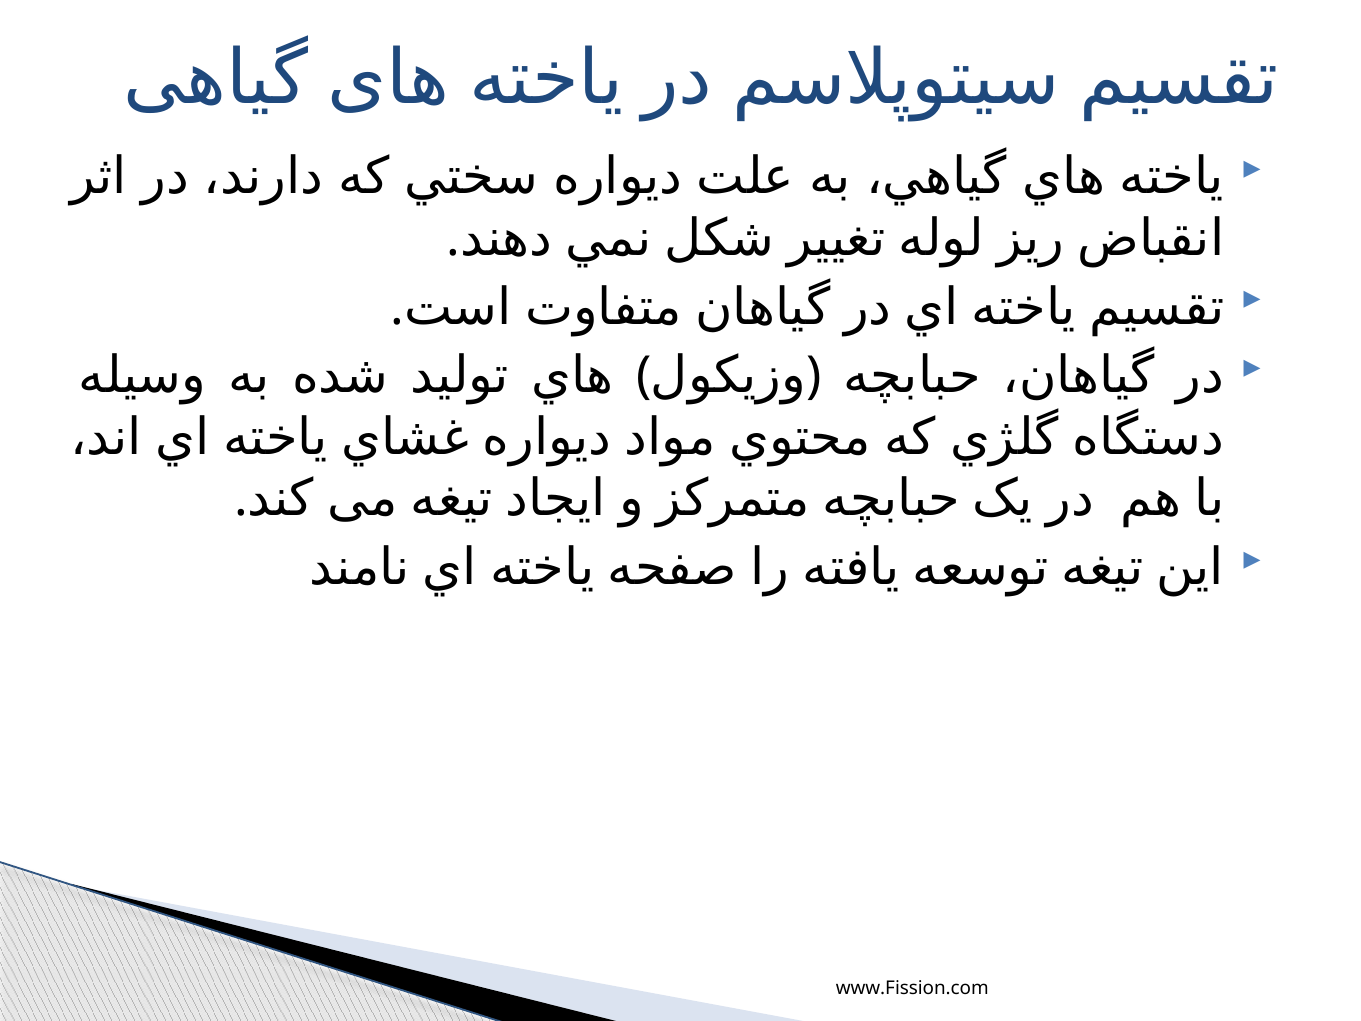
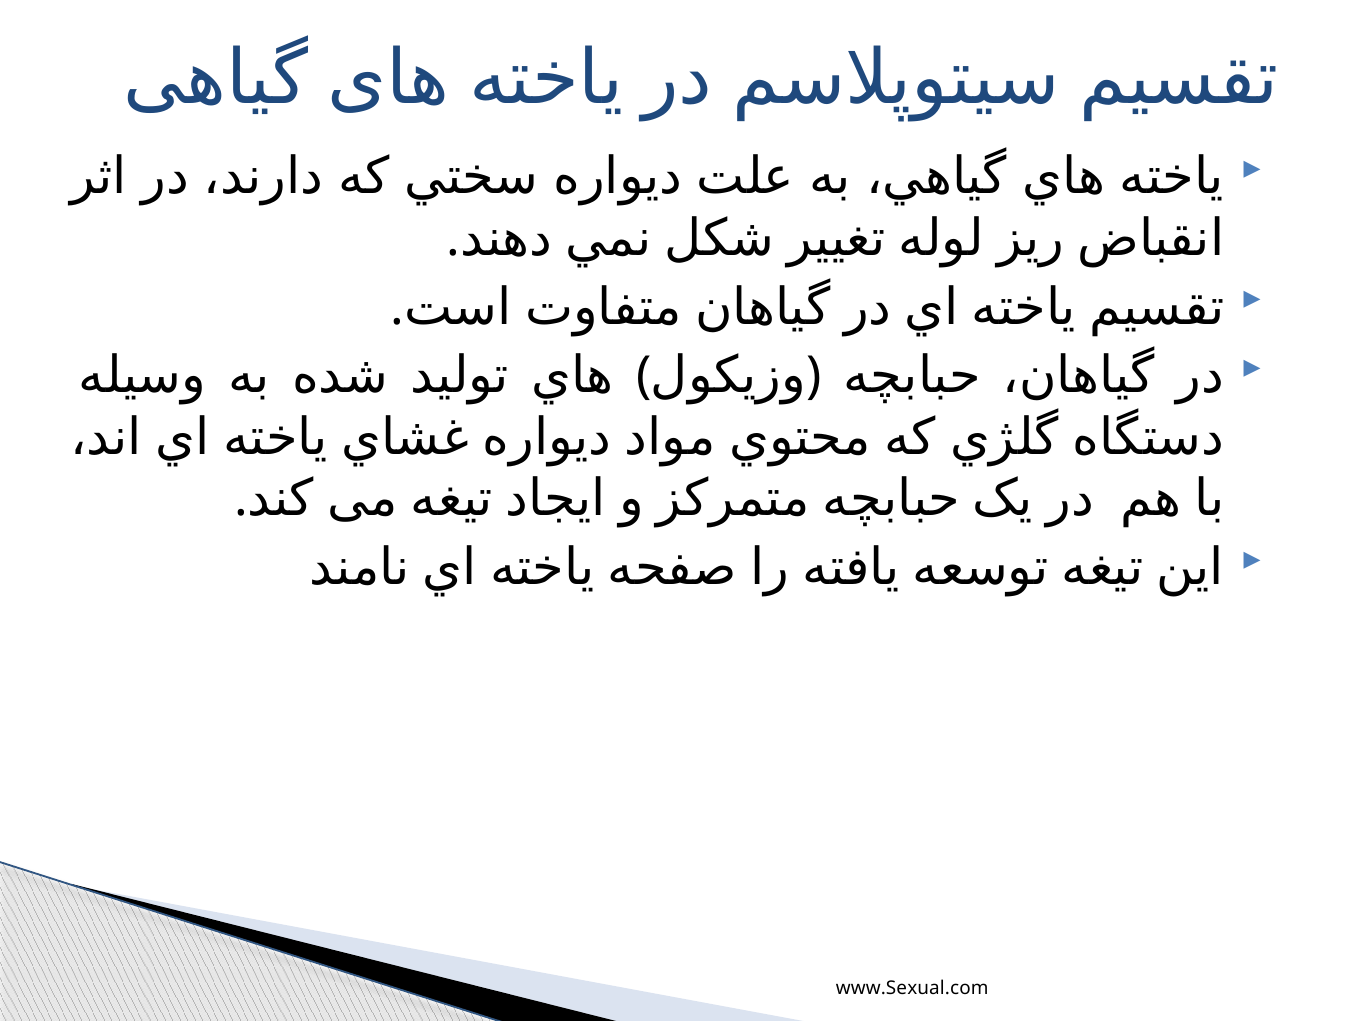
www.Fission.com: www.Fission.com -> www.Sexual.com
